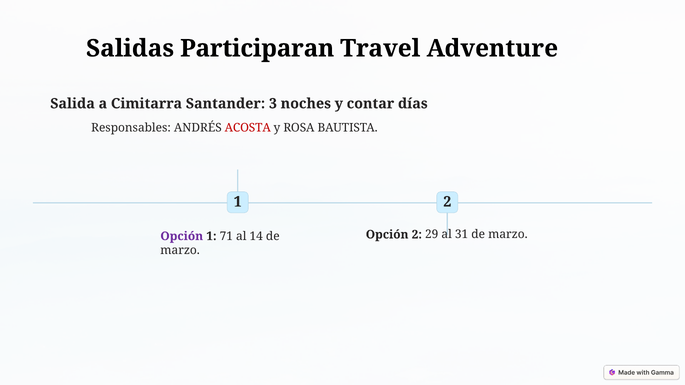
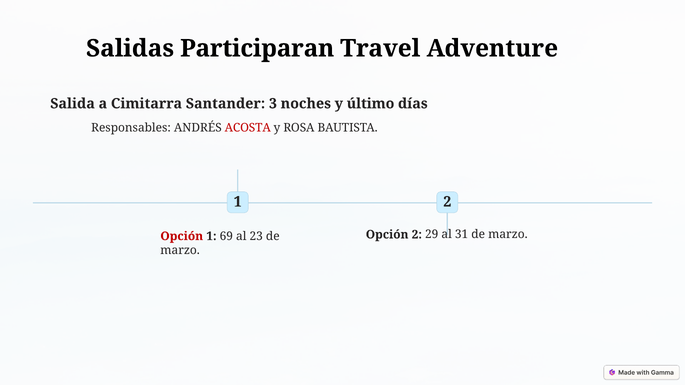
contar: contar -> último
Opción at (182, 236) colour: purple -> red
71: 71 -> 69
14: 14 -> 23
